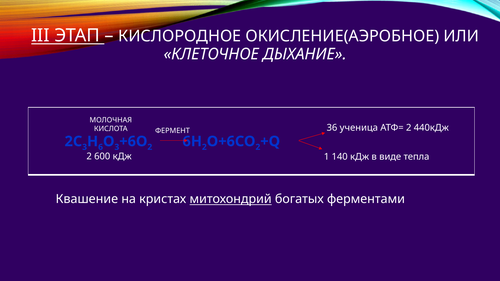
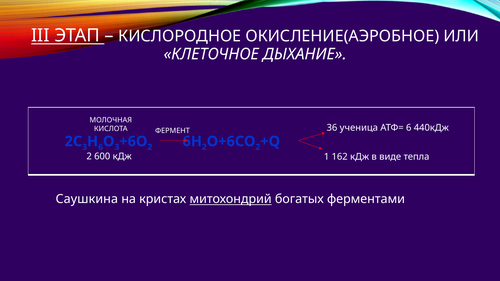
АТФ= 2: 2 -> 6
140: 140 -> 162
Квашение: Квашение -> Саушкина
